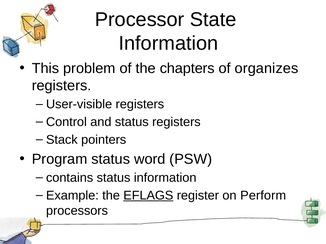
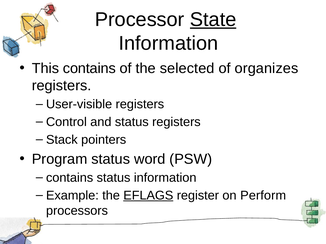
State underline: none -> present
This problem: problem -> contains
chapters: chapters -> selected
